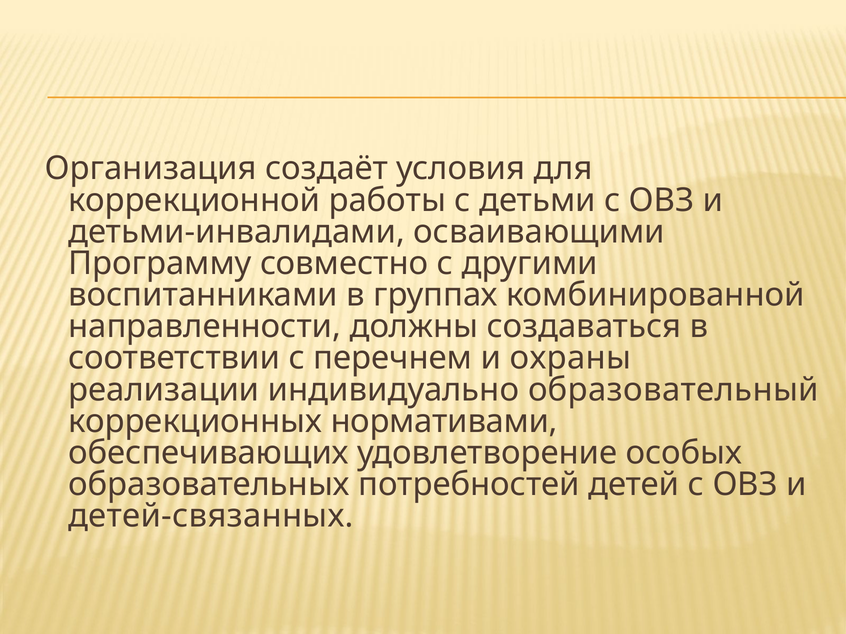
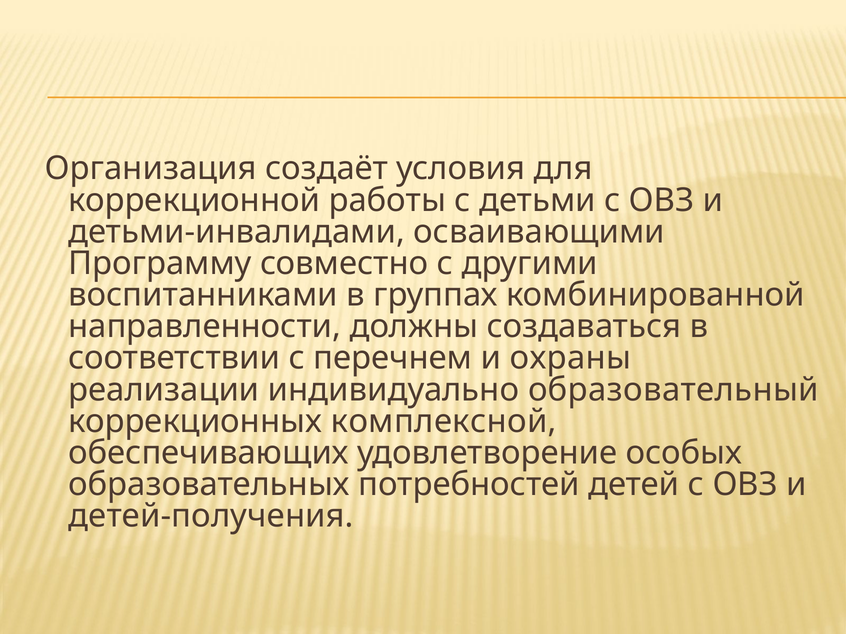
нормативами: нормативами -> комплексной
детей-связанных: детей-связанных -> детей-получения
